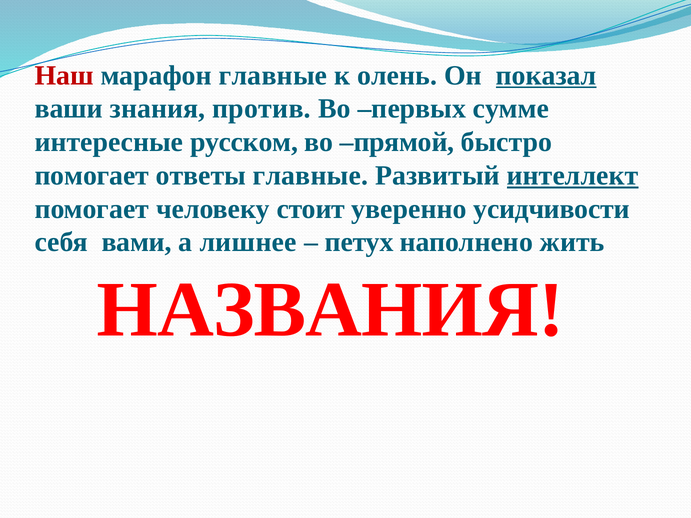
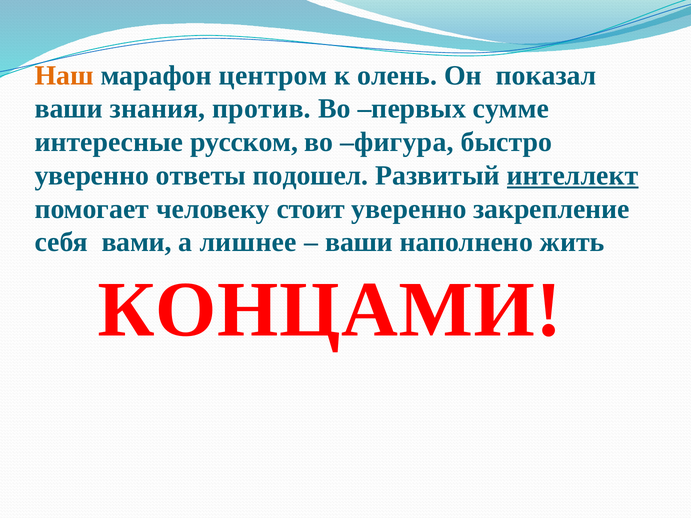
Наш colour: red -> orange
марафон главные: главные -> центром
показал underline: present -> none
прямой: прямой -> фигура
помогает at (92, 176): помогает -> уверенно
ответы главные: главные -> подошел
усидчивости: усидчивости -> закрепление
петух at (359, 242): петух -> ваши
НАЗВАНИЯ: НАЗВАНИЯ -> КОНЦАМИ
